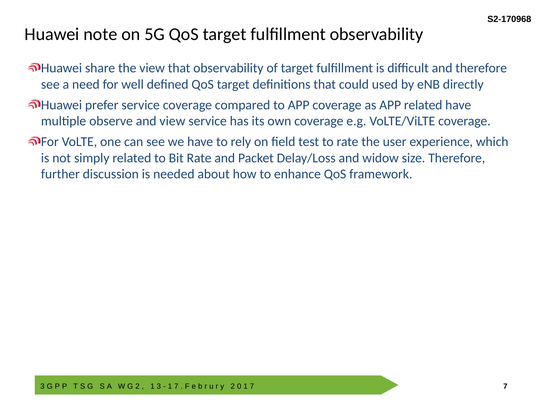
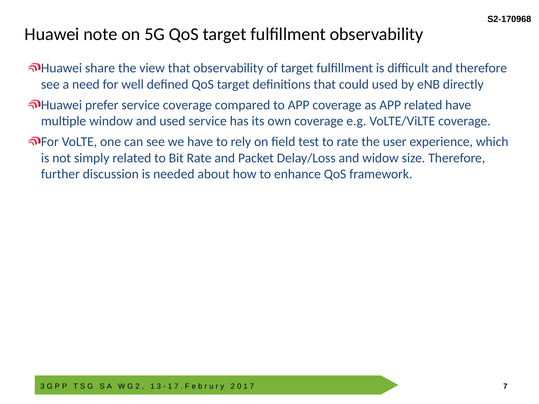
observe: observe -> window
and view: view -> used
